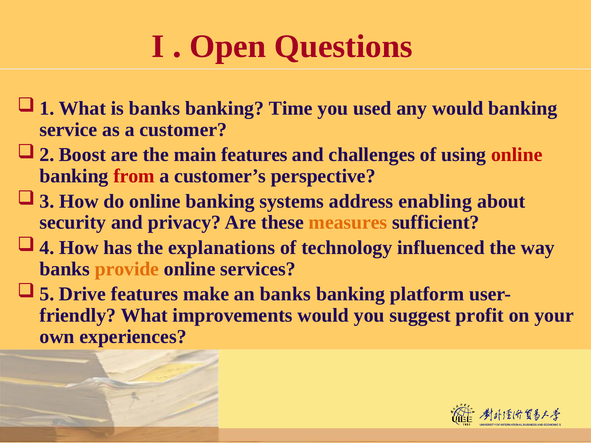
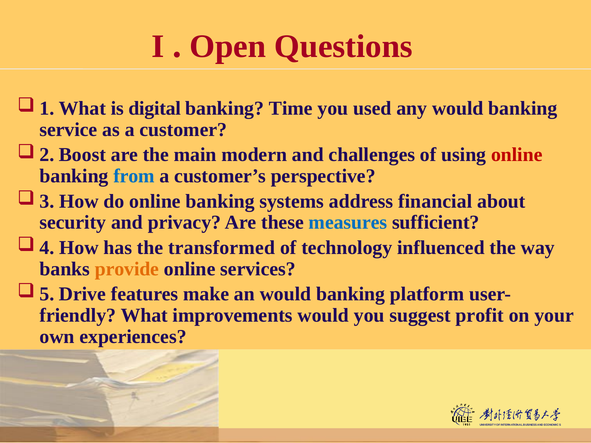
is banks: banks -> digital
main features: features -> modern
from colour: red -> blue
enabling: enabling -> financial
measures colour: orange -> blue
explanations: explanations -> transformed
an banks: banks -> would
